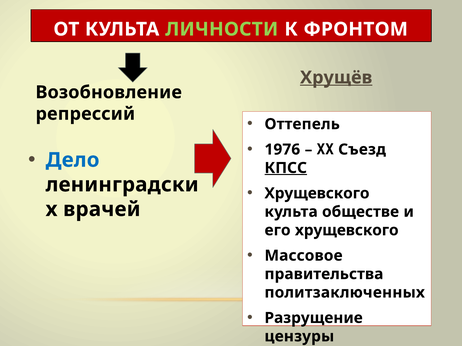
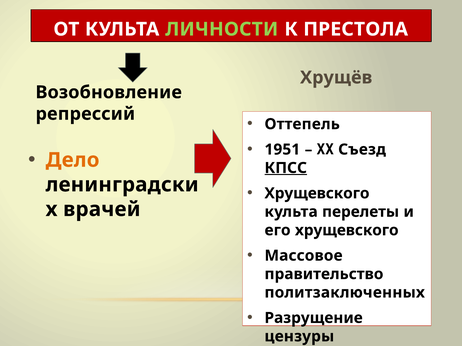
ФРОНТОМ: ФРОНТОМ -> ПРЕСТОЛА
Хрущёв underline: present -> none
1976: 1976 -> 1951
Дело colour: blue -> orange
обществе: обществе -> перелеты
правительства: правительства -> правительство
